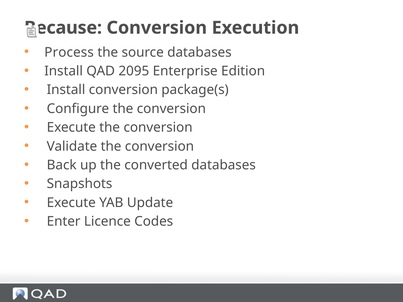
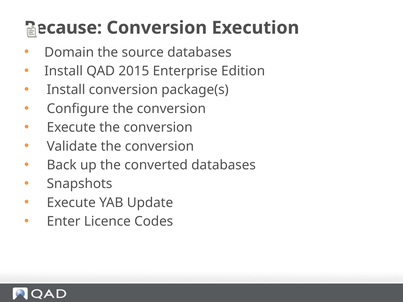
Process: Process -> Domain
2095: 2095 -> 2015
